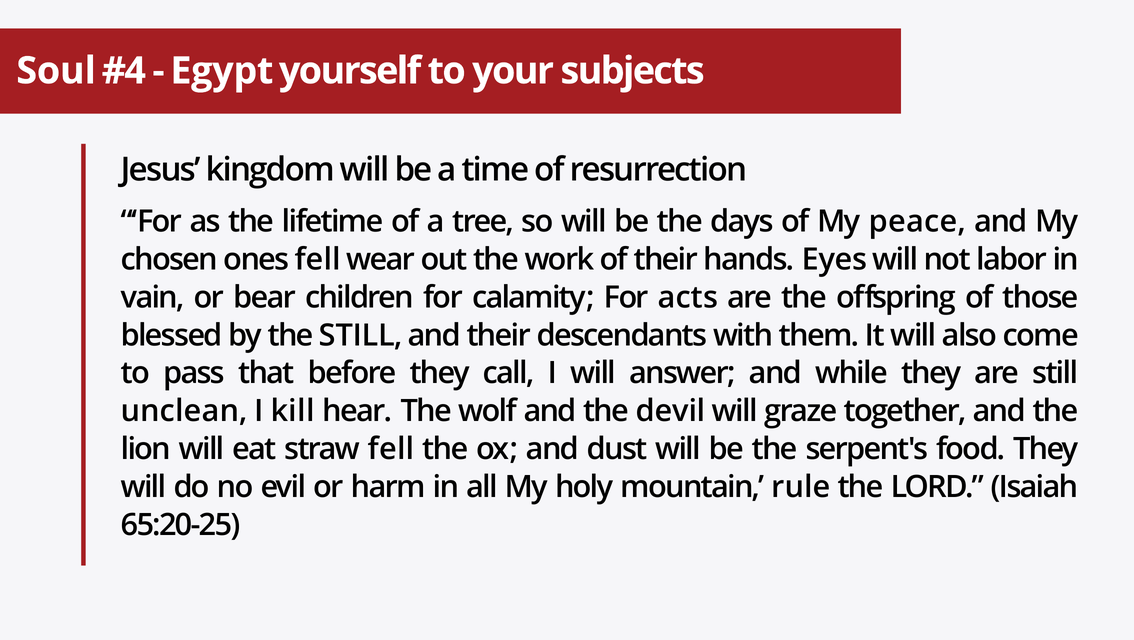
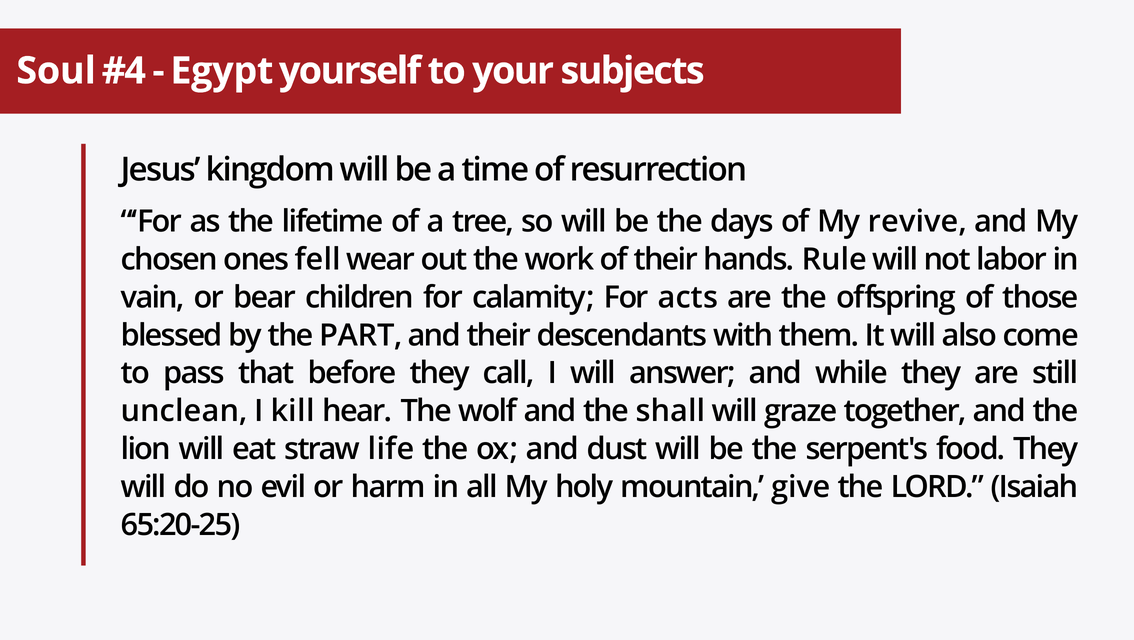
peace: peace -> revive
Eyes: Eyes -> Rule
the STILL: STILL -> PART
devil: devil -> shall
straw fell: fell -> life
rule: rule -> give
